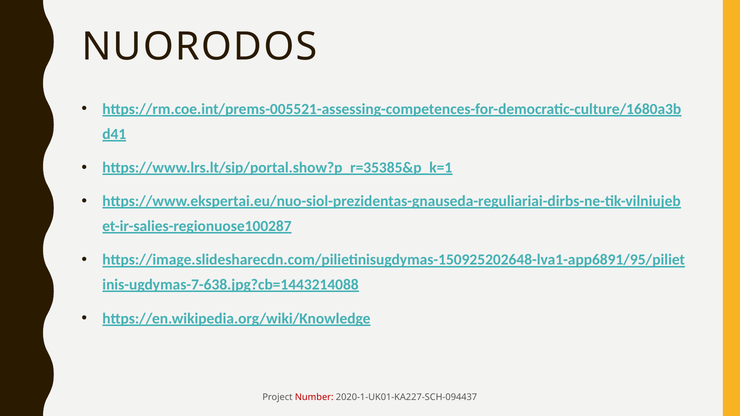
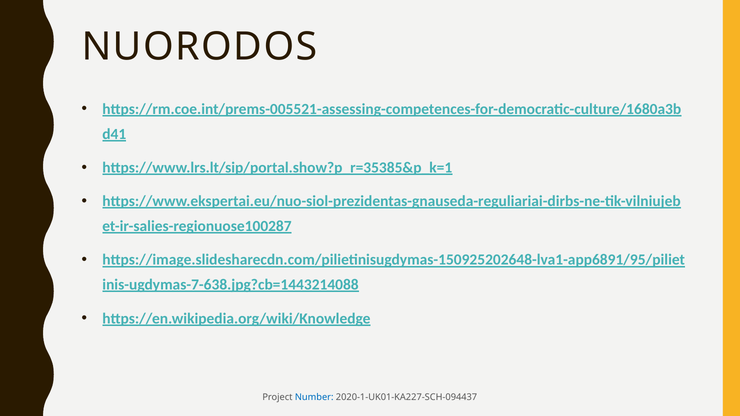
Number colour: red -> blue
